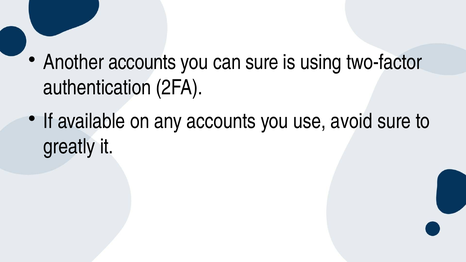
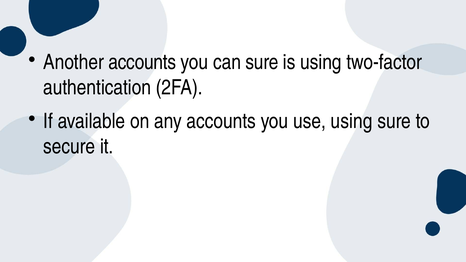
use avoid: avoid -> using
greatly: greatly -> secure
